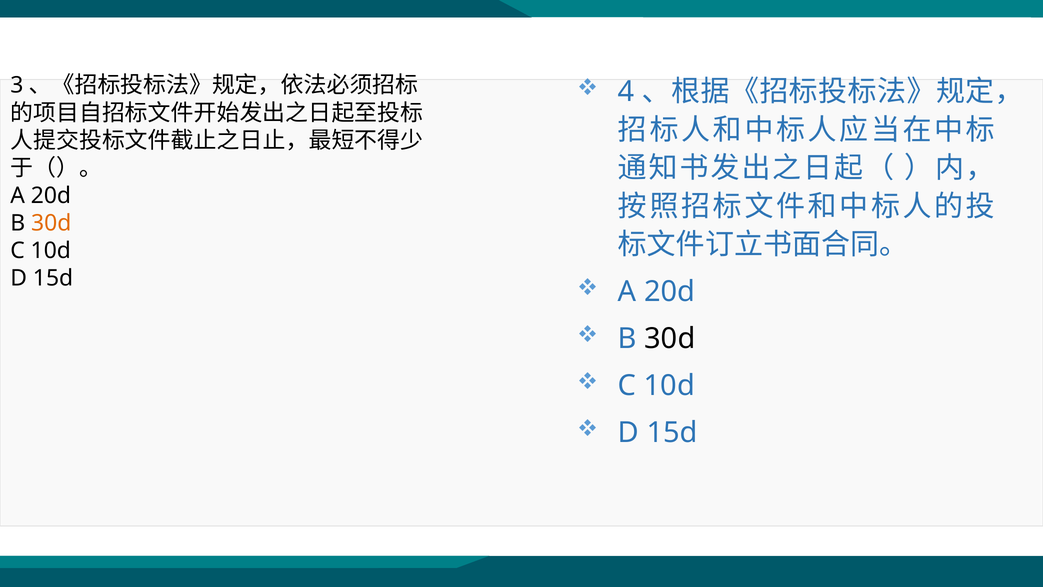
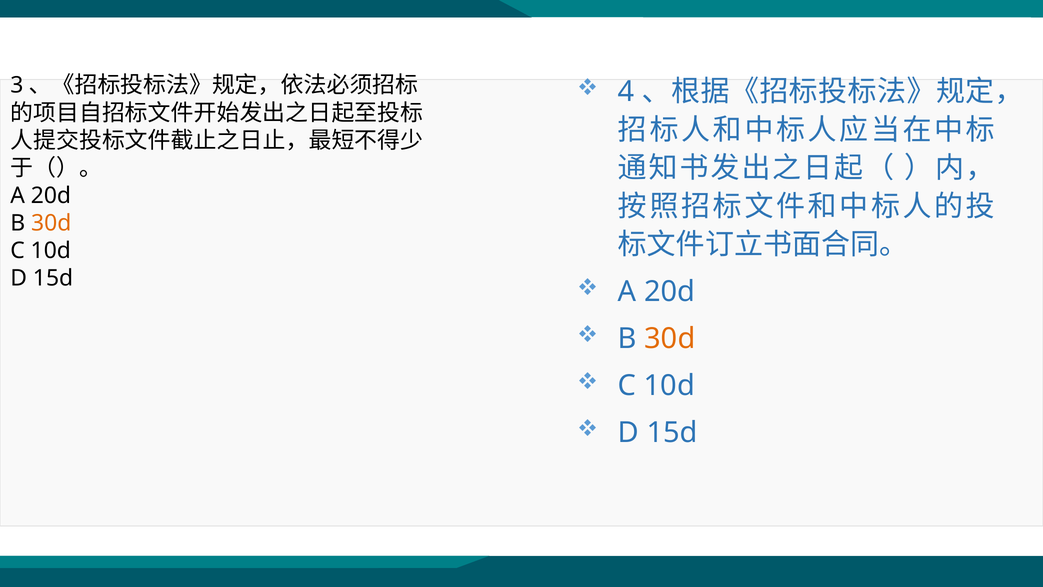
30d at (670, 338) colour: black -> orange
